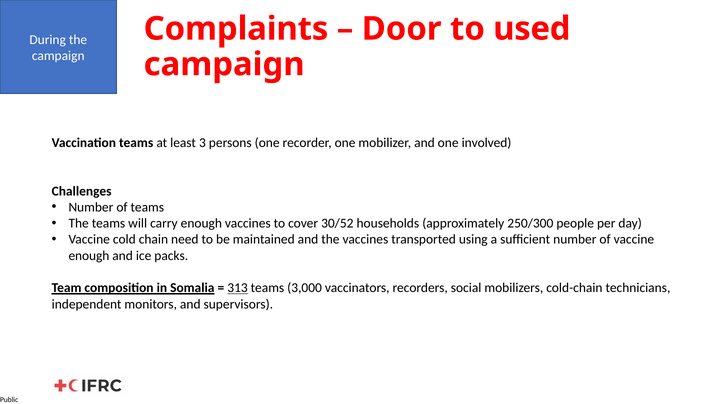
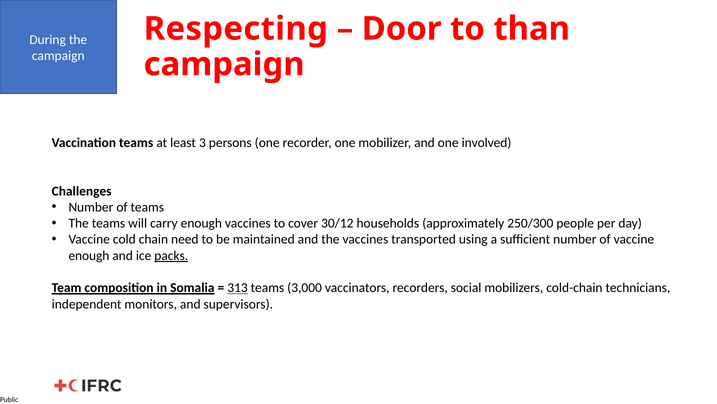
Complaints: Complaints -> Respecting
used: used -> than
30/52: 30/52 -> 30/12
packs underline: none -> present
